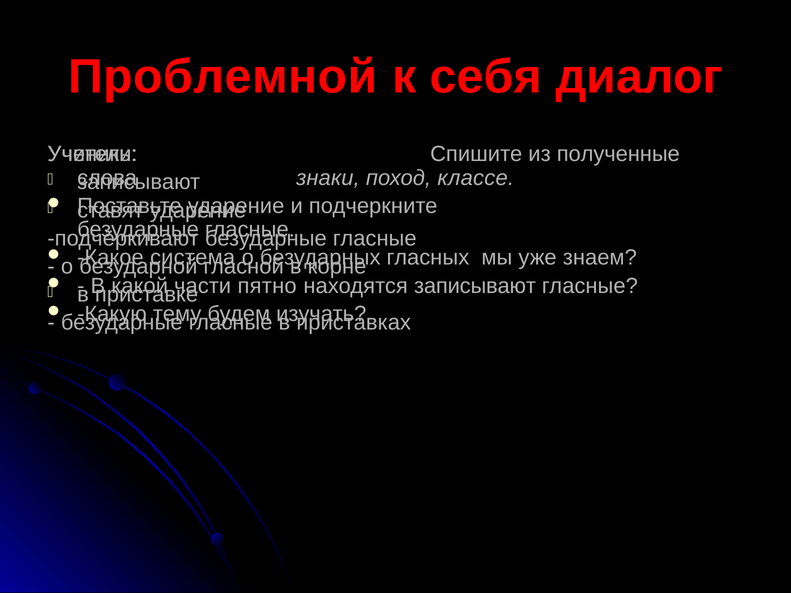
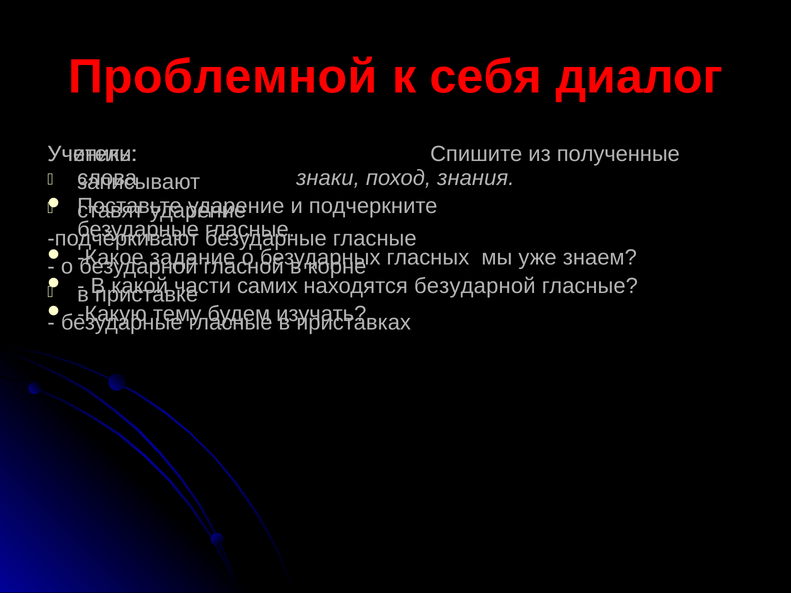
классе: классе -> знания
система: система -> задание
пятно: пятно -> самих
находятся записывают: записывают -> безударной
